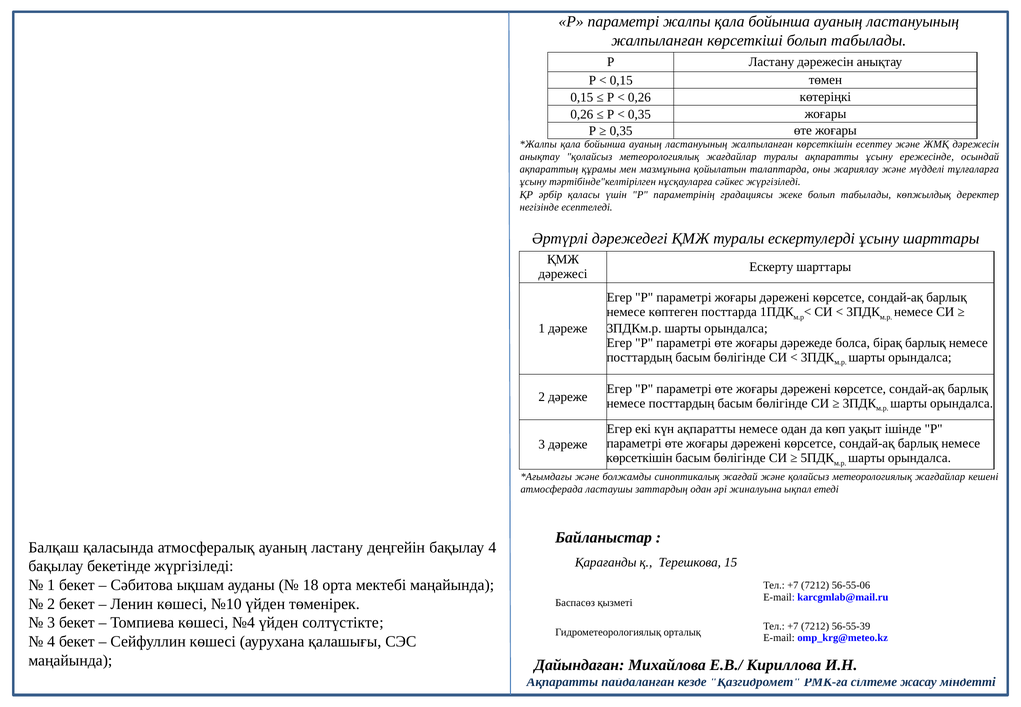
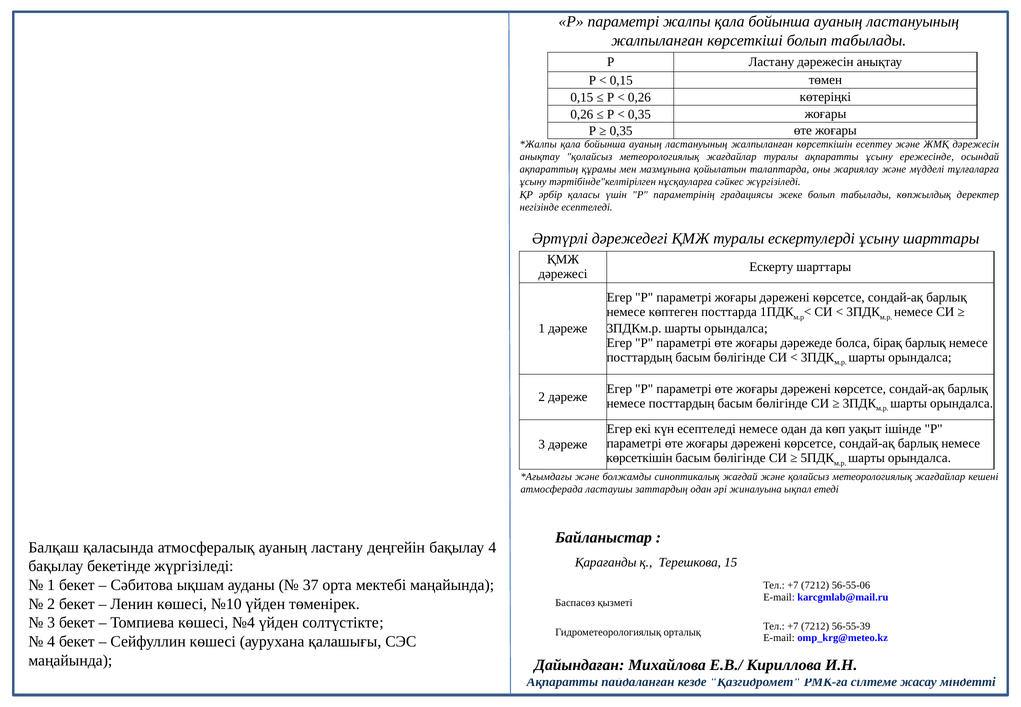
күн ақпаратты: ақпаратты -> есептеледі
18: 18 -> 37
